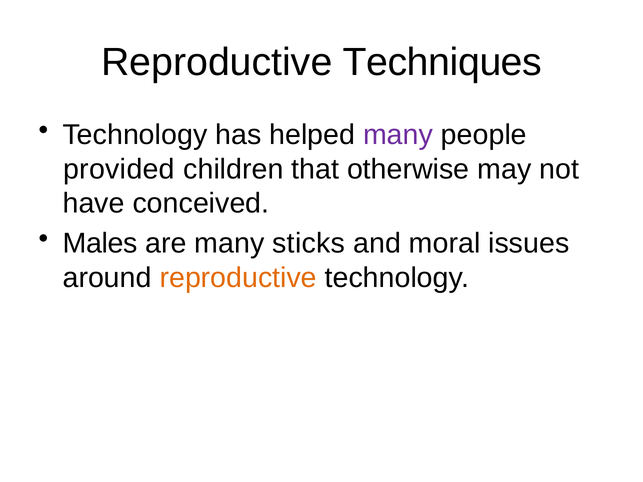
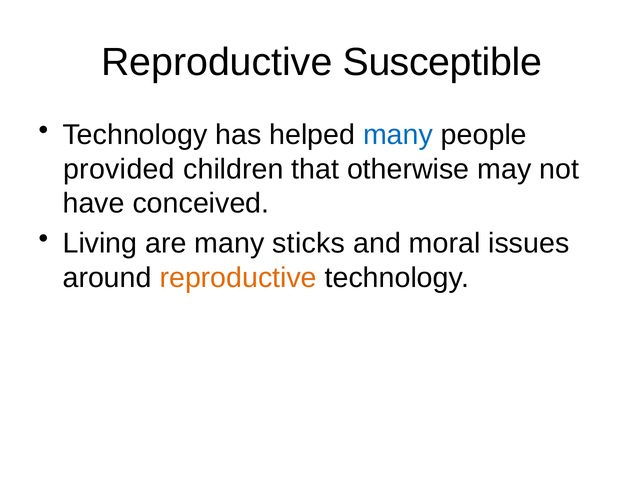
Techniques: Techniques -> Susceptible
many at (398, 135) colour: purple -> blue
Males: Males -> Living
